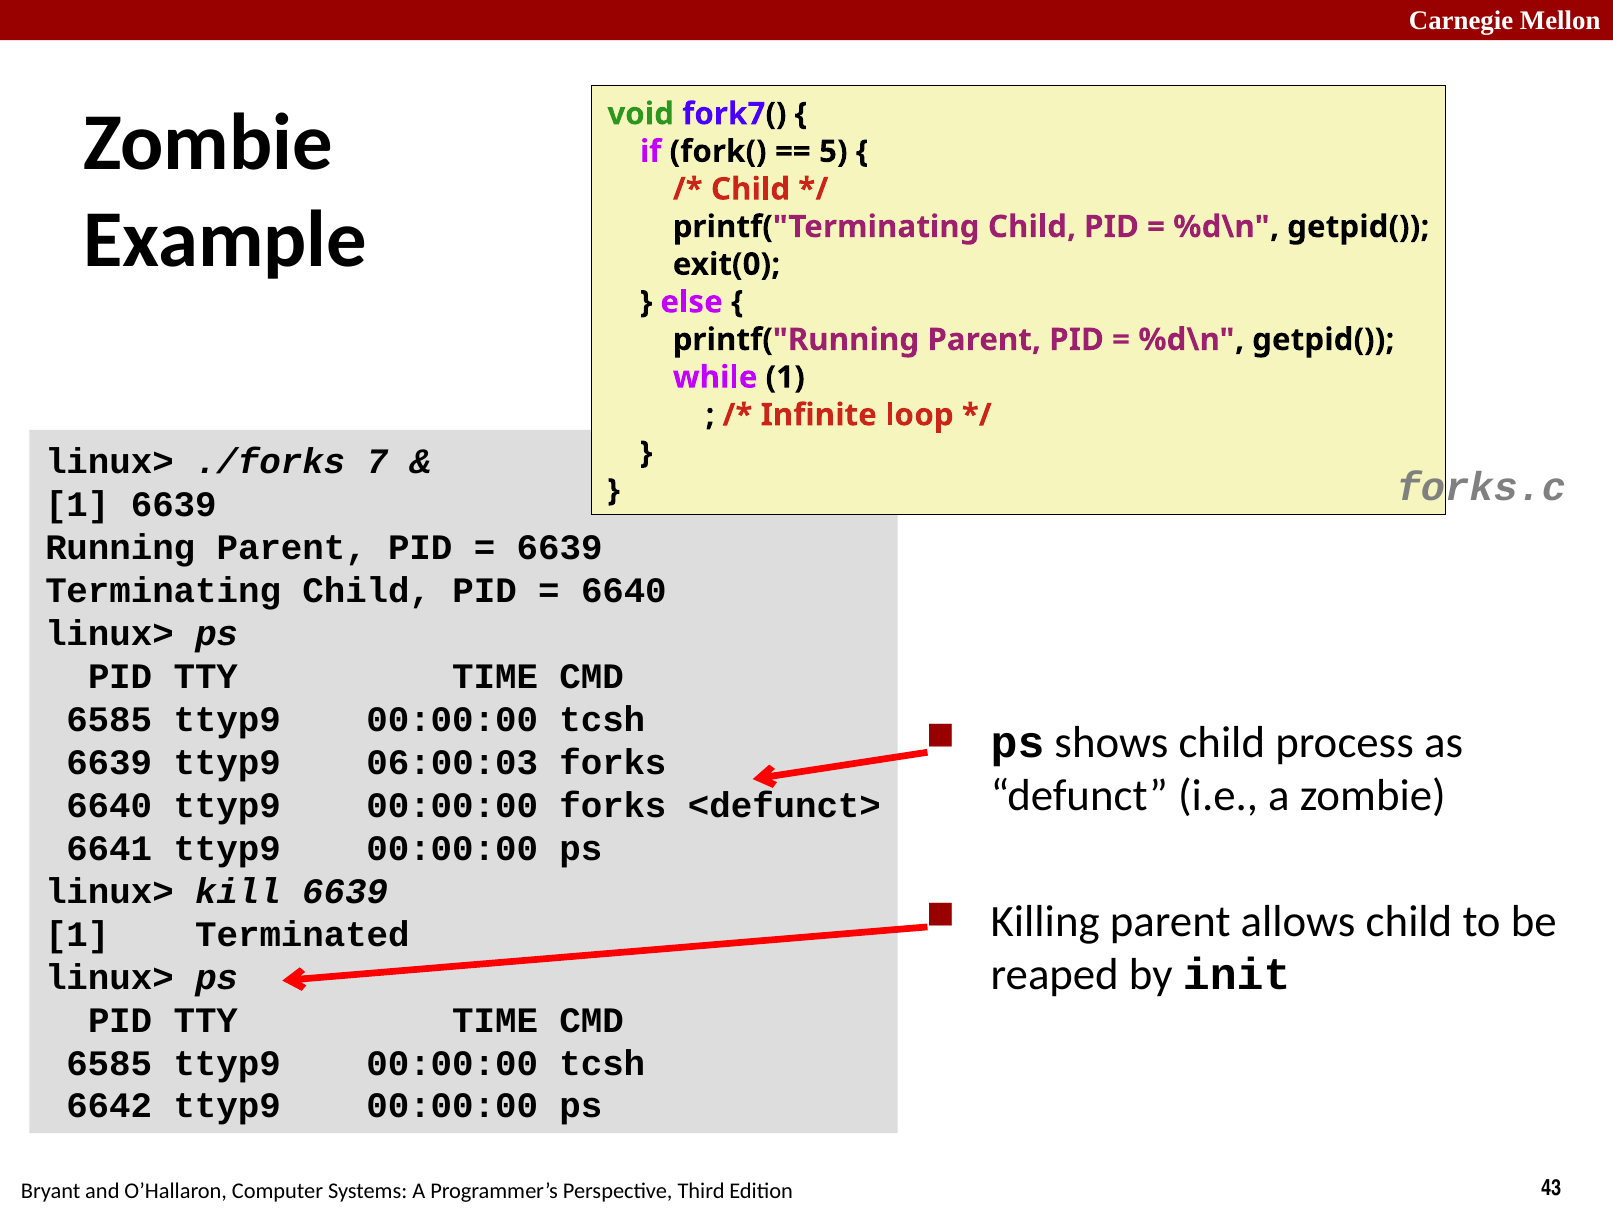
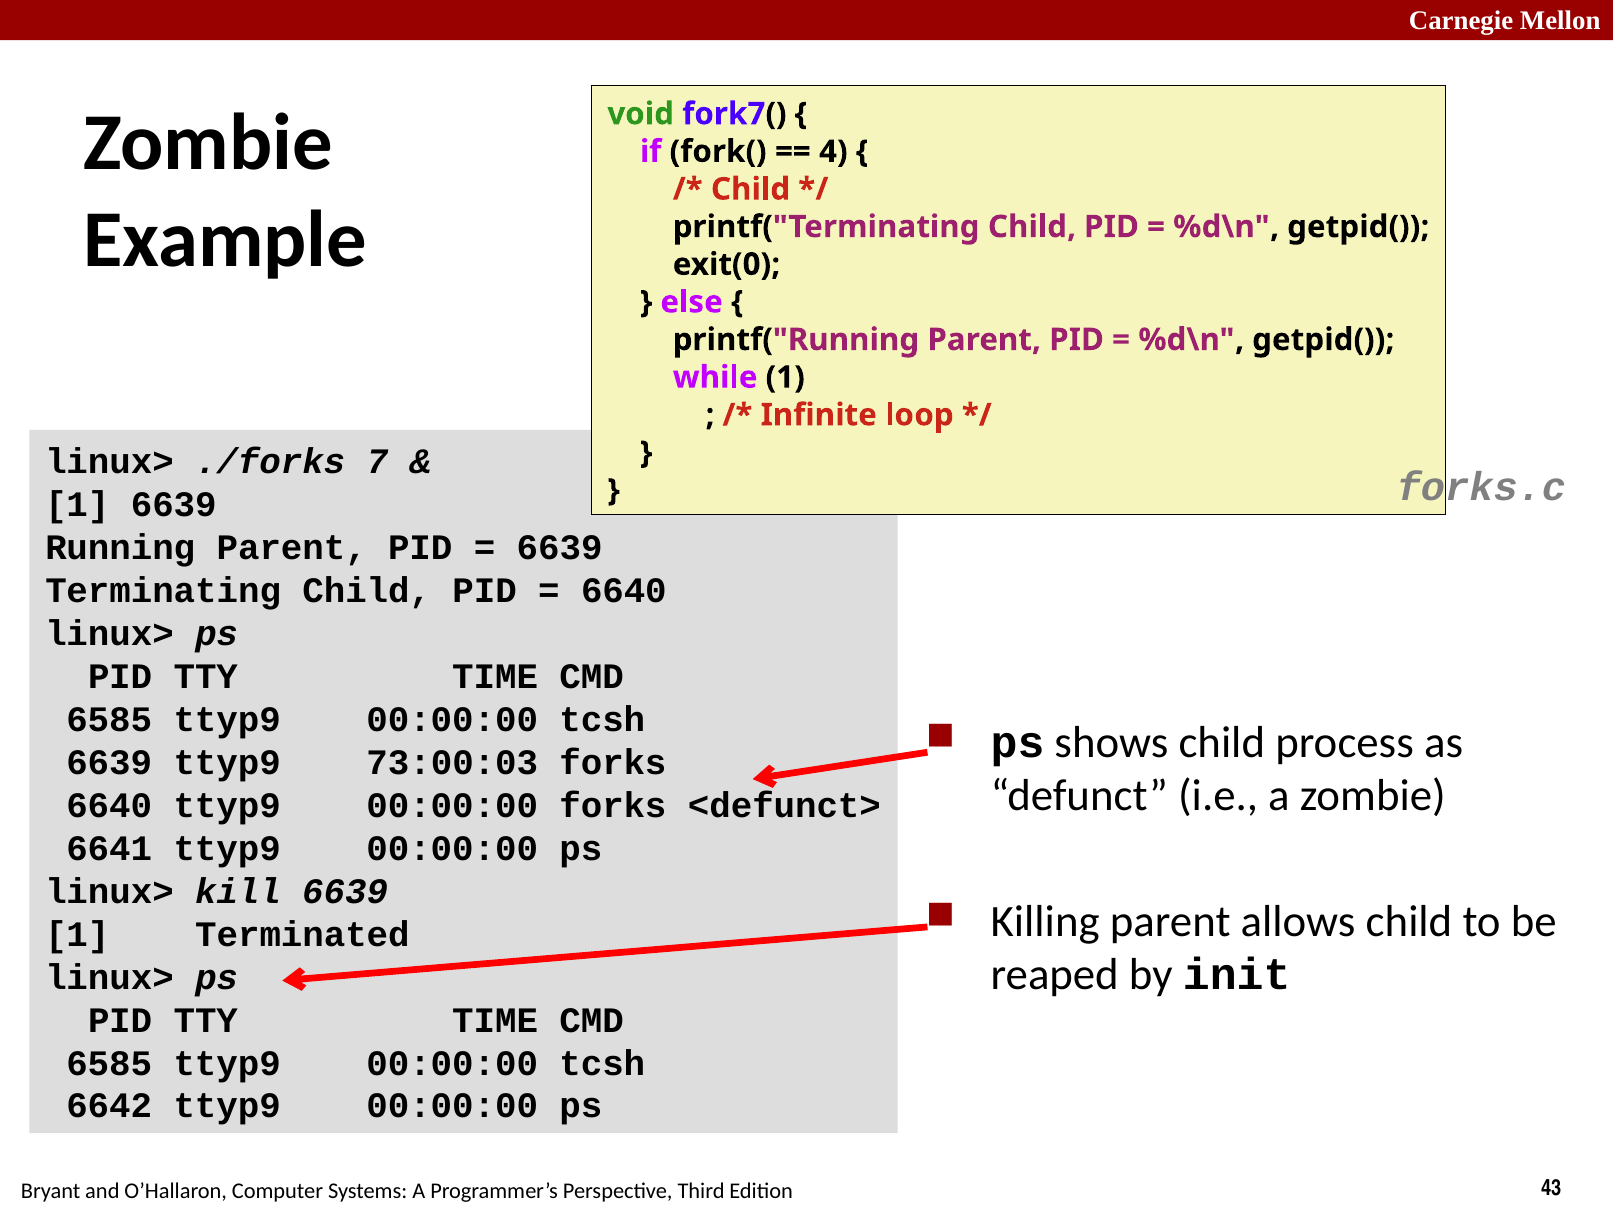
5: 5 -> 4
06:00:03: 06:00:03 -> 73:00:03
